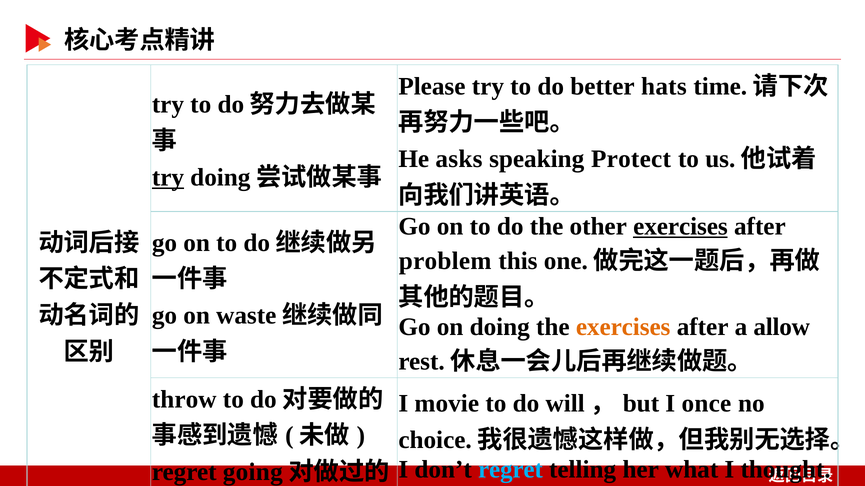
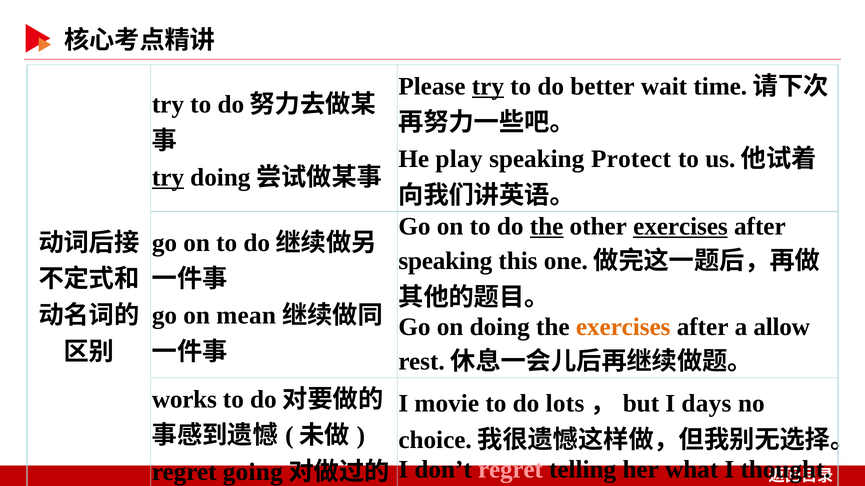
try at (488, 86) underline: none -> present
hats: hats -> wait
asks: asks -> play
the at (547, 227) underline: none -> present
problem at (445, 261): problem -> speaking
waste: waste -> mean
throw: throw -> works
will: will -> lots
once: once -> days
regret at (510, 470) colour: light blue -> pink
